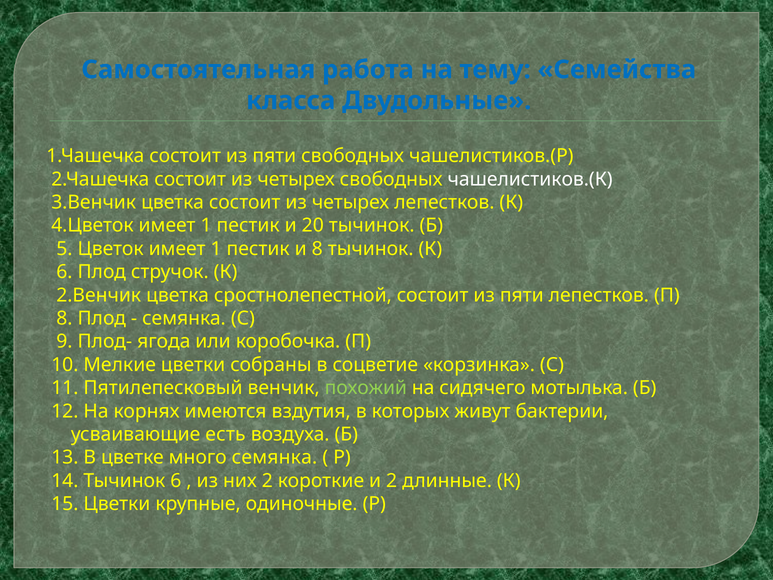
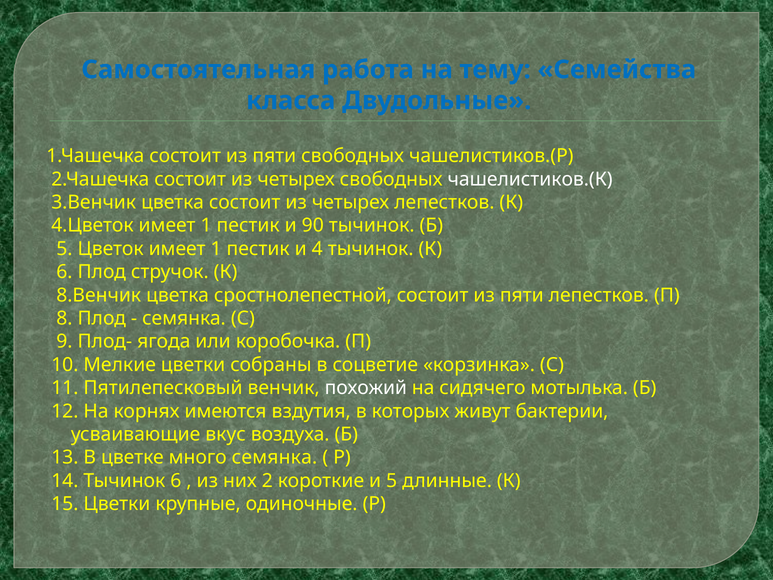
20: 20 -> 90
и 8: 8 -> 4
2.Венчик: 2.Венчик -> 8.Венчик
похожий colour: light green -> white
есть: есть -> вкус
и 2: 2 -> 5
